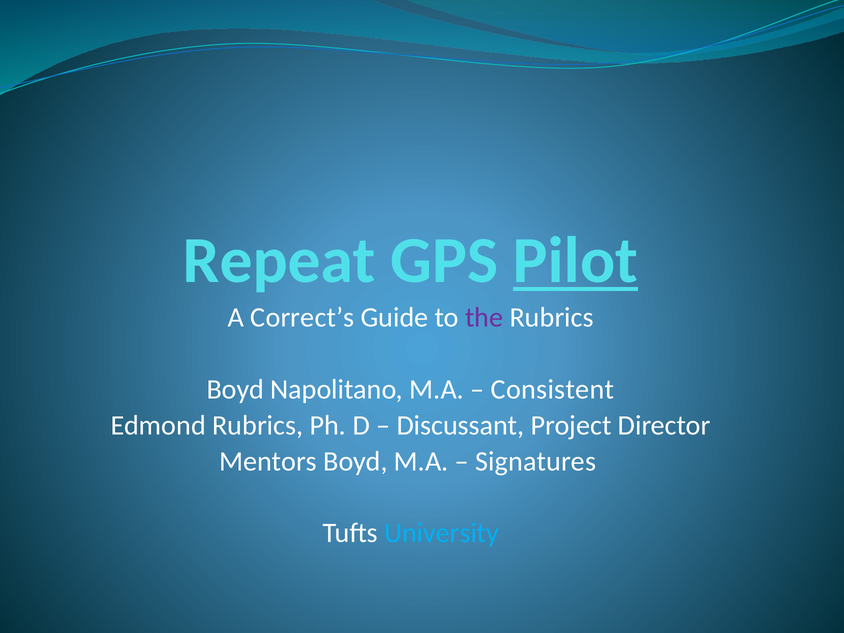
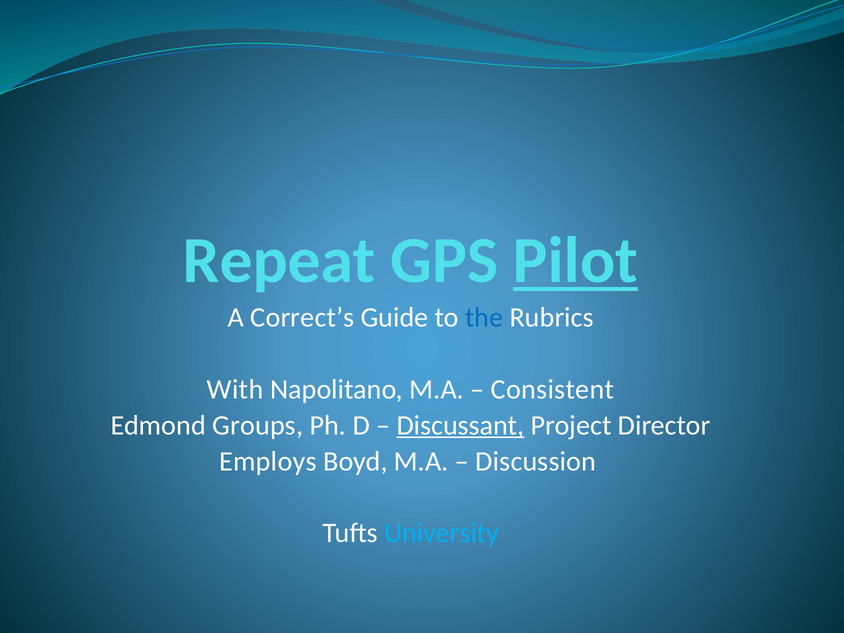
the colour: purple -> blue
Boyd at (235, 389): Boyd -> With
Edmond Rubrics: Rubrics -> Groups
Discussant underline: none -> present
Mentors: Mentors -> Employs
Signatures: Signatures -> Discussion
